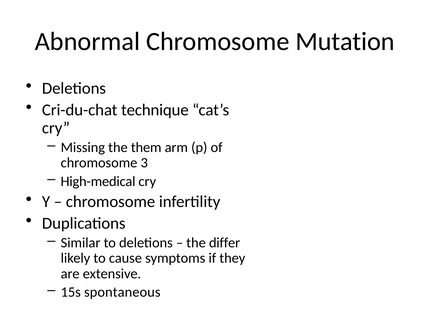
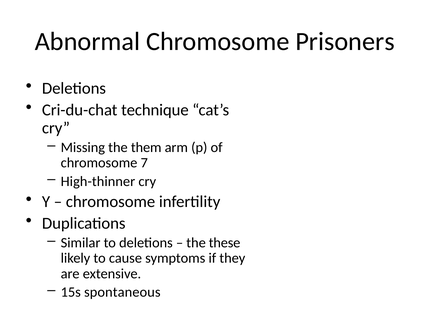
Mutation: Mutation -> Prisoners
3: 3 -> 7
High-medical: High-medical -> High-thinner
differ: differ -> these
